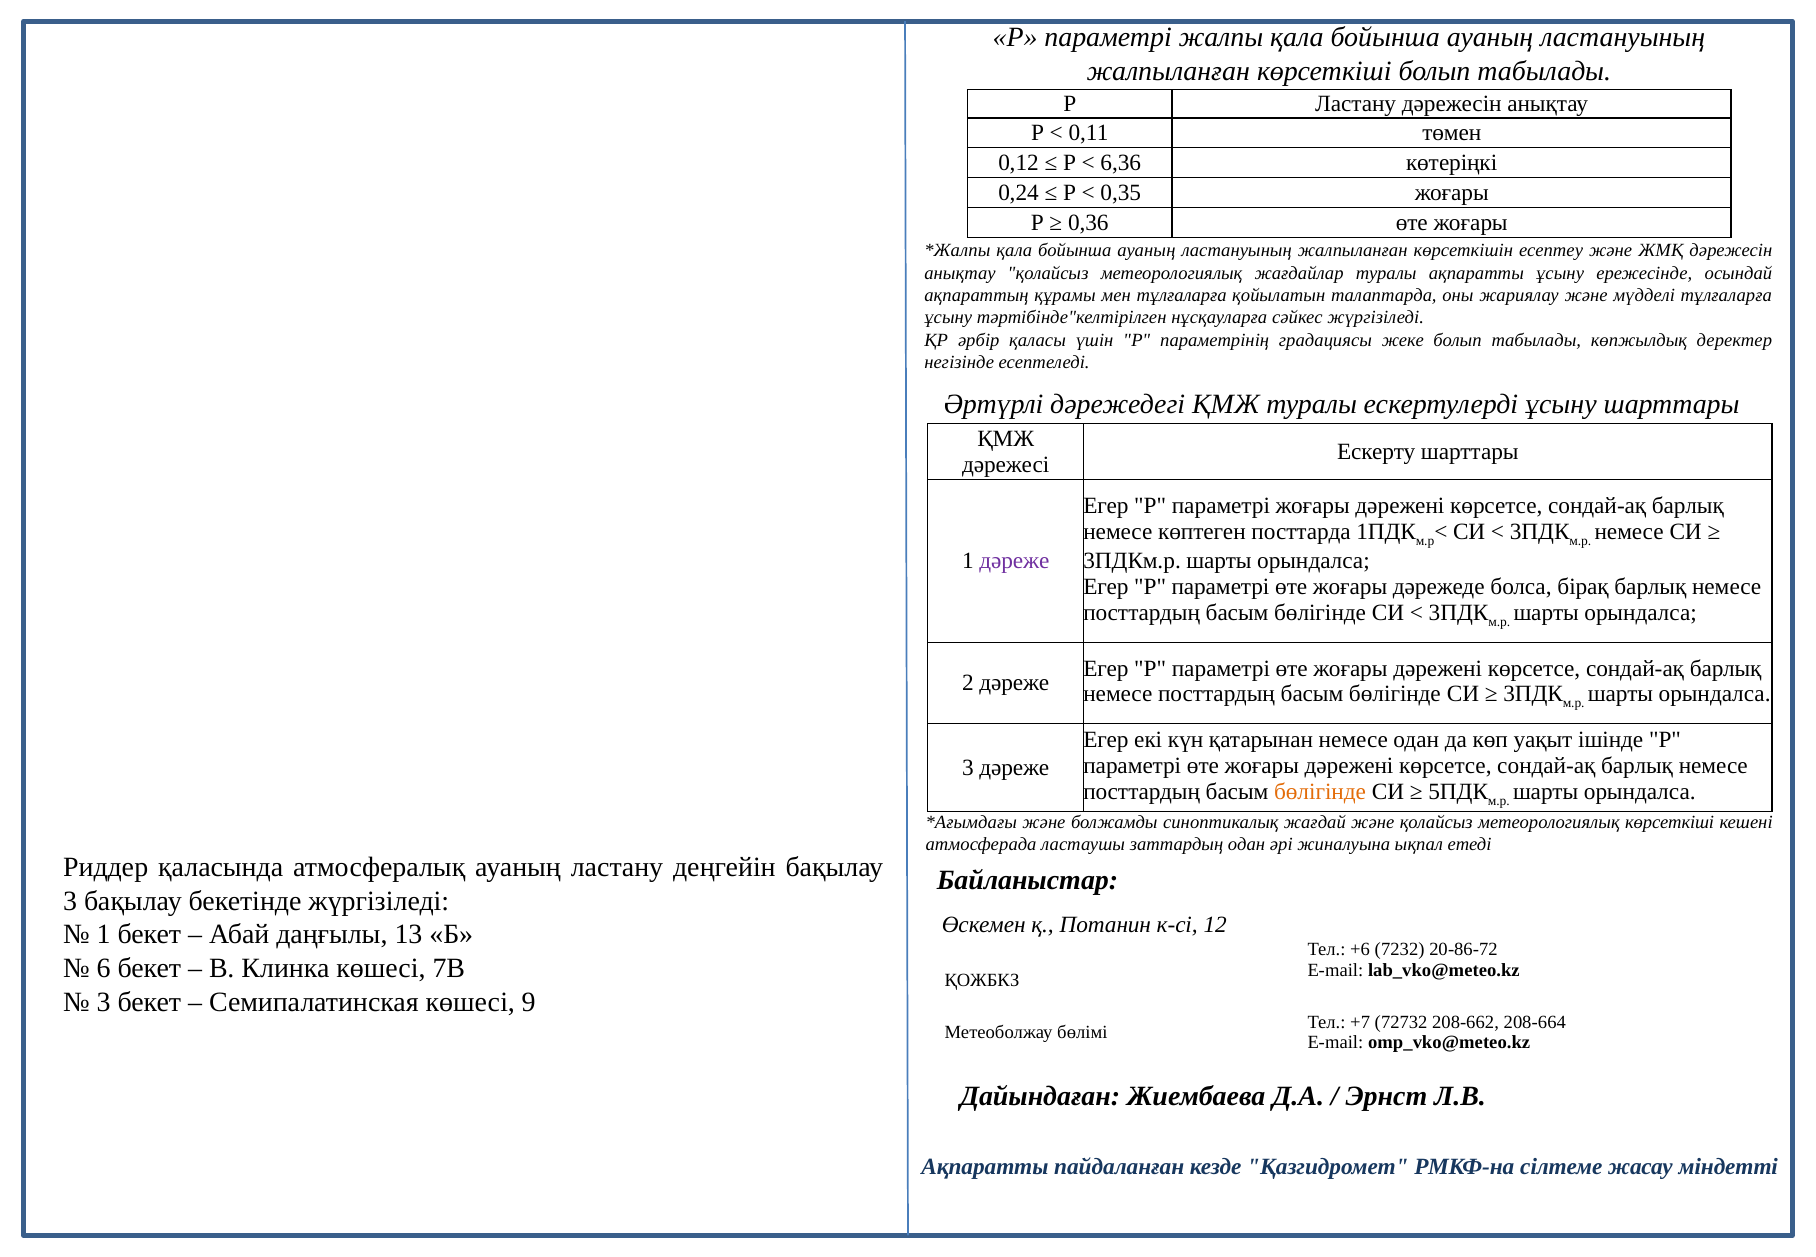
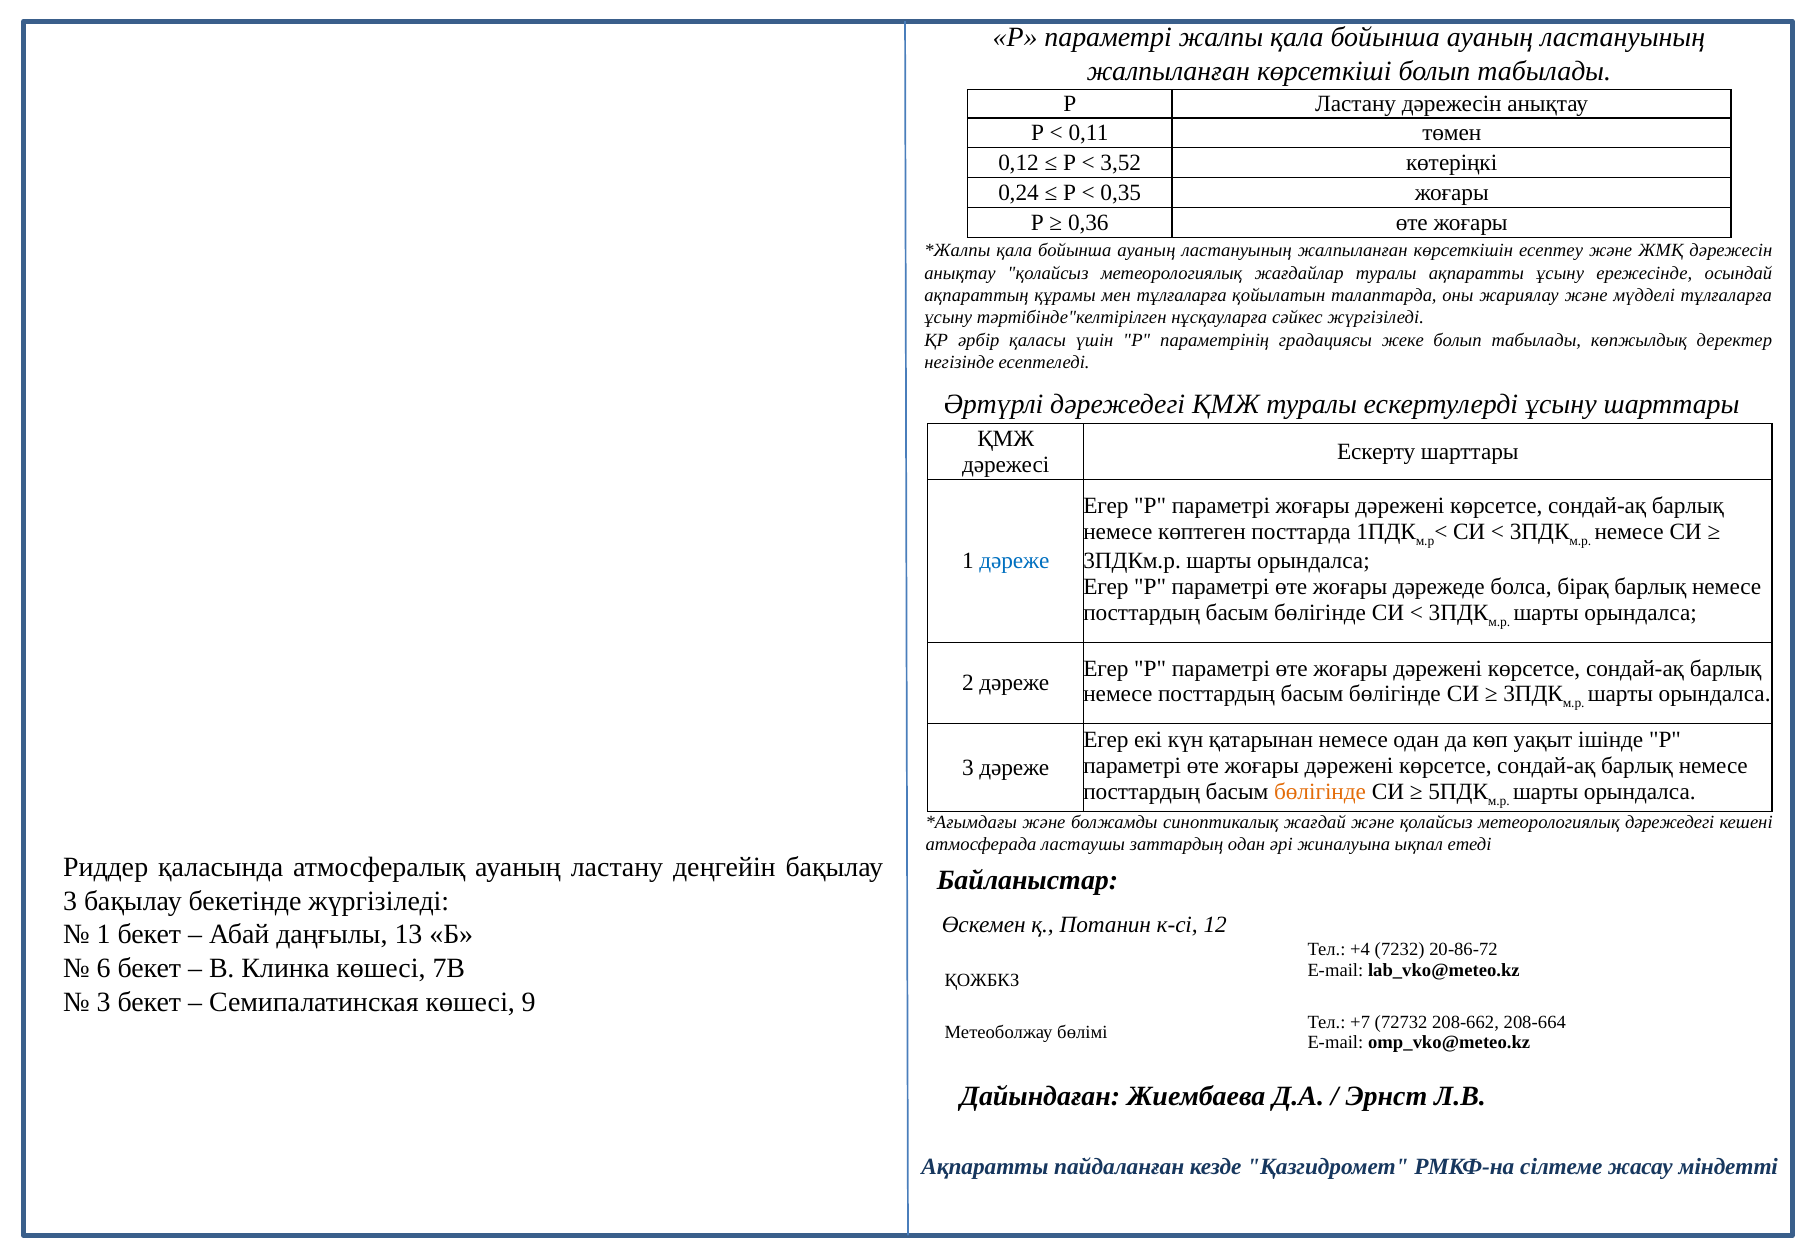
6,36: 6,36 -> 3,52
дәреже at (1014, 561) colour: purple -> blue
метеорологиялық көрсеткіші: көрсеткіші -> дәрежедегі
+6: +6 -> +4
